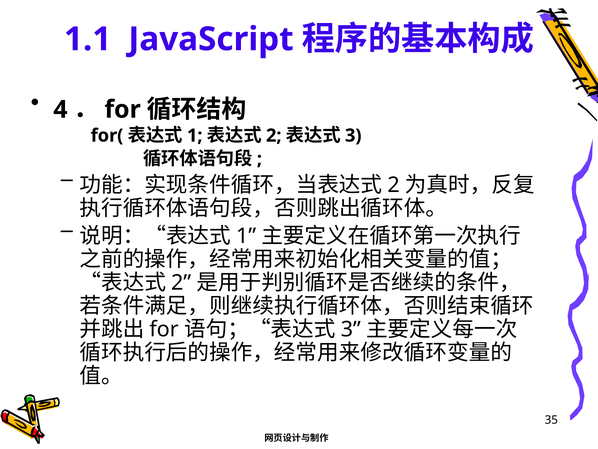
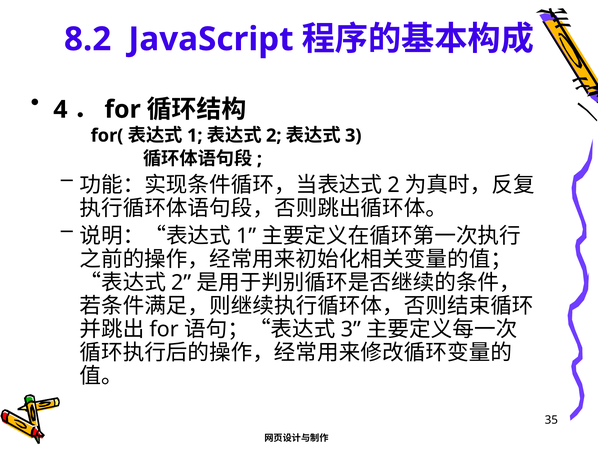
1.1: 1.1 -> 8.2
